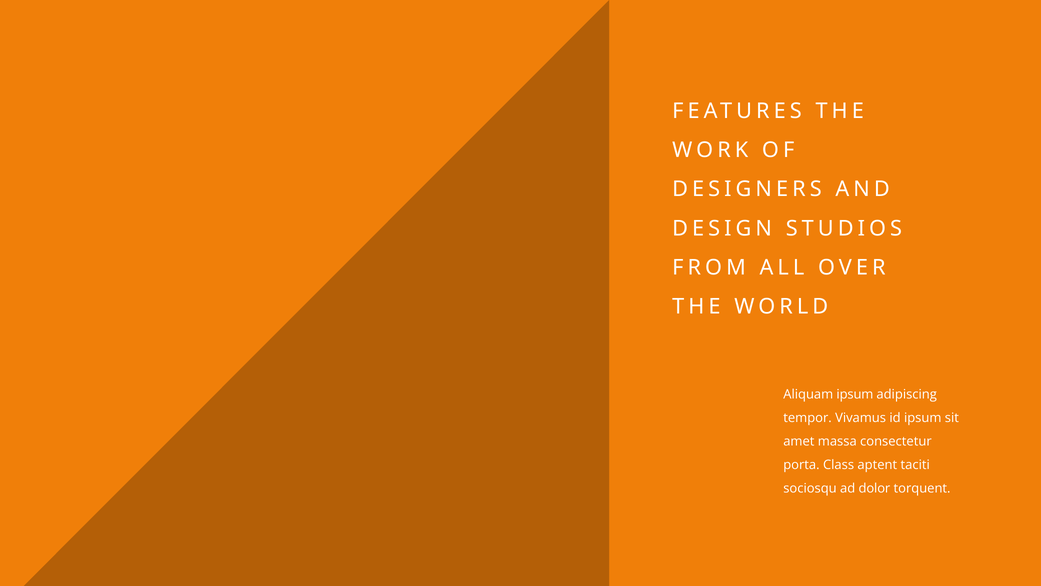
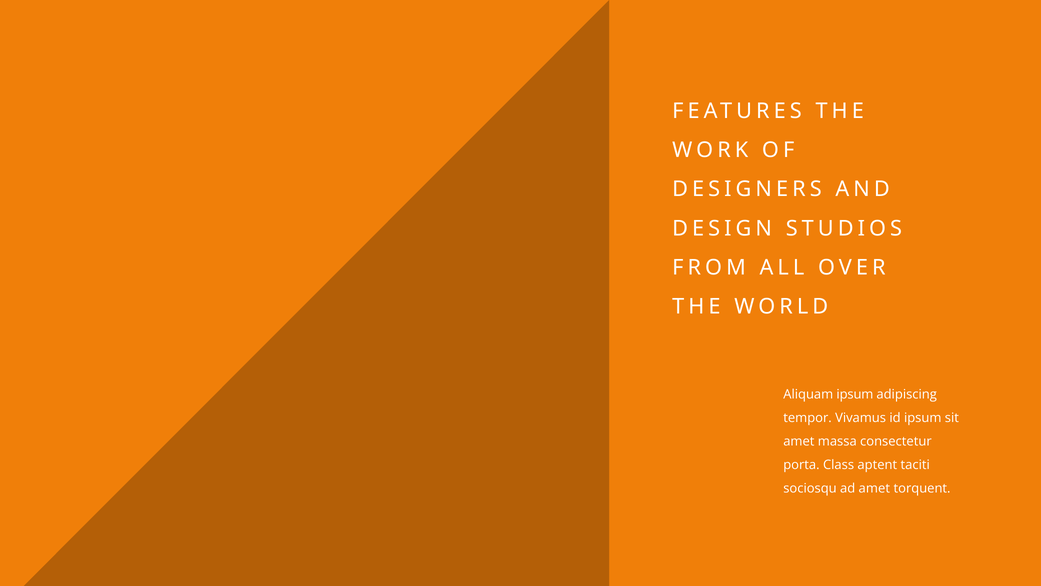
ad dolor: dolor -> amet
